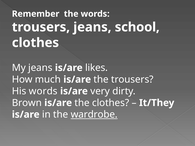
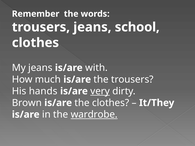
likes: likes -> with
His words: words -> hands
very underline: none -> present
